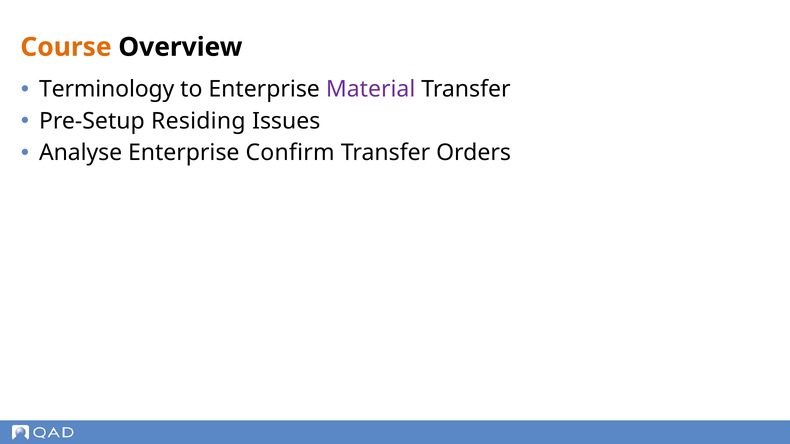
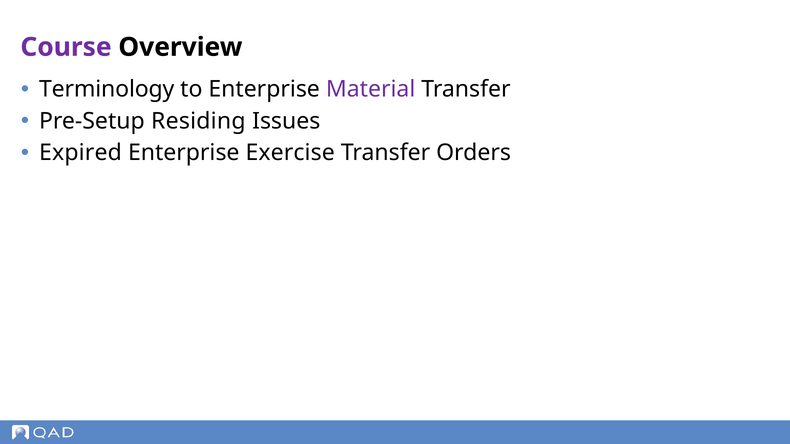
Course colour: orange -> purple
Analyse: Analyse -> Expired
Confirm: Confirm -> Exercise
